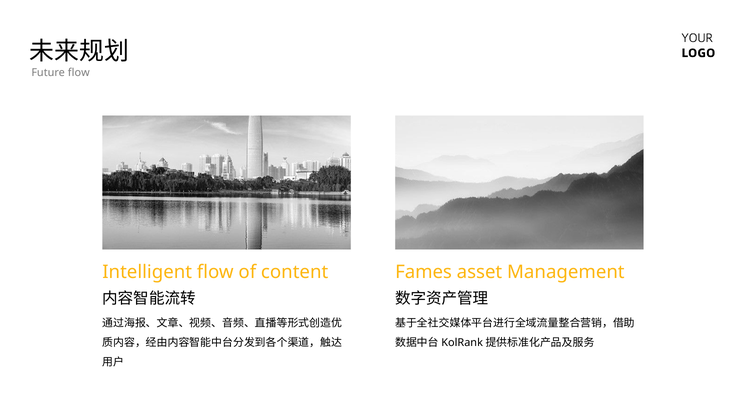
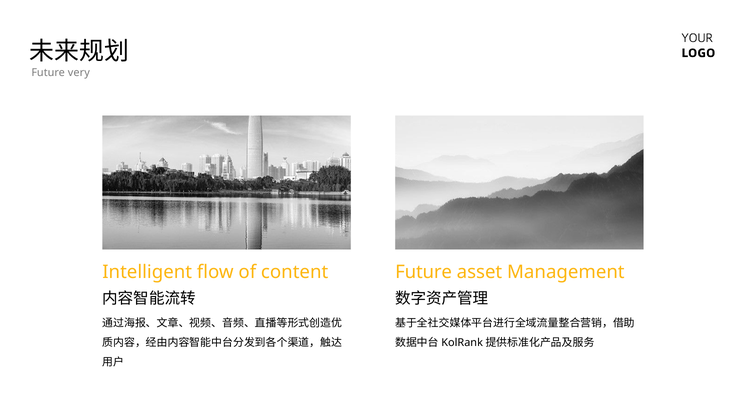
Future flow: flow -> very
Fames at (424, 273): Fames -> Future
